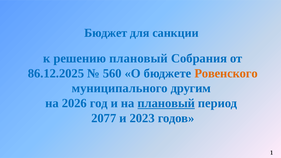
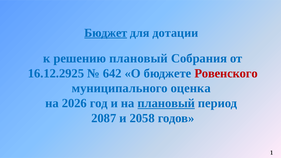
Бюджет underline: none -> present
санкции: санкции -> дотации
86.12.2025: 86.12.2025 -> 16.12.2925
560: 560 -> 642
Ровенского colour: orange -> red
другим: другим -> оценка
2077: 2077 -> 2087
2023: 2023 -> 2058
